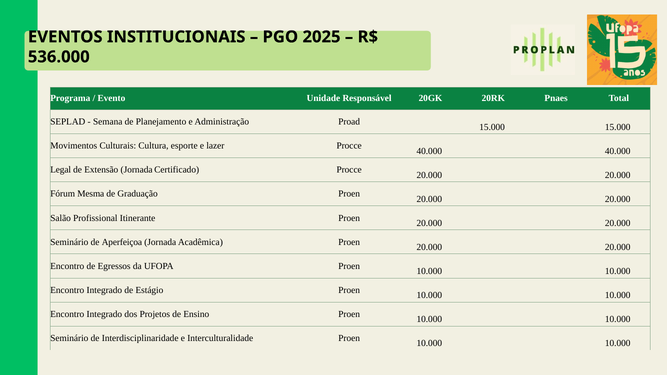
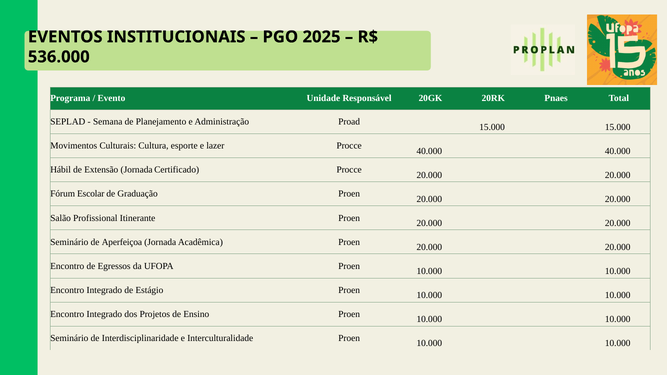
Legal: Legal -> Hábil
Mesma: Mesma -> Escolar
